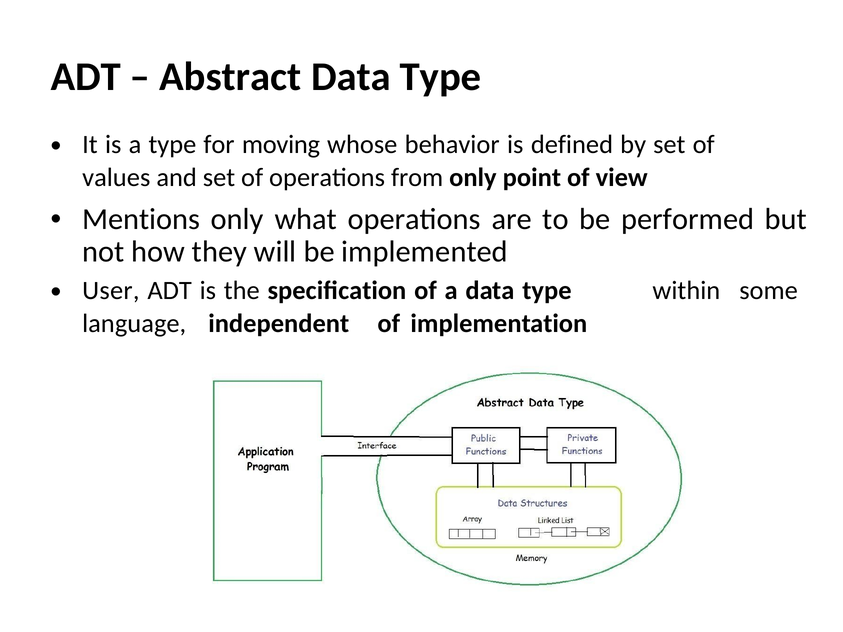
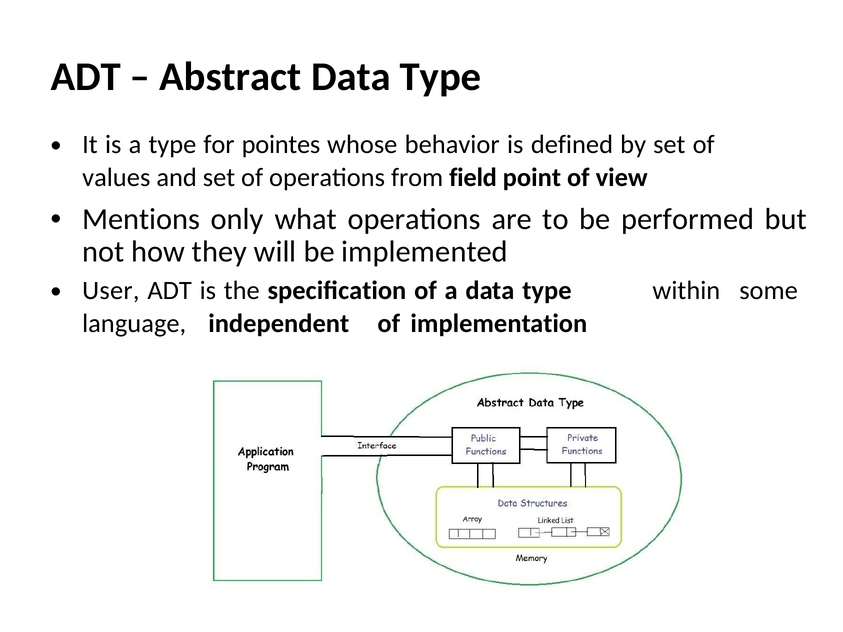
moving: moving -> pointes
from only: only -> field
